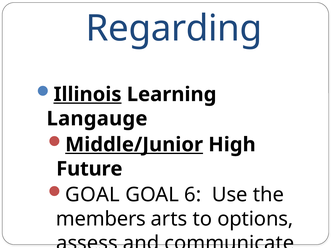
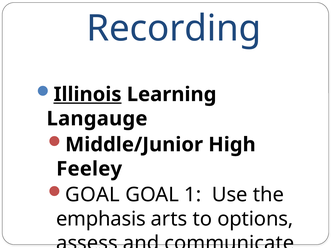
Regarding: Regarding -> Recording
Middle/Junior underline: present -> none
Future: Future -> Feeley
6: 6 -> 1
members: members -> emphasis
